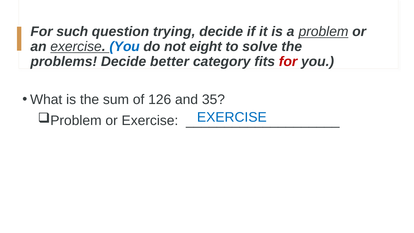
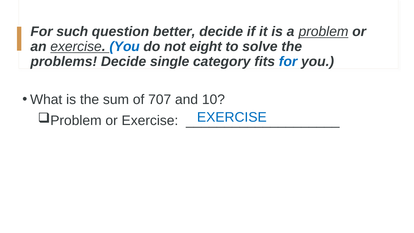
trying: trying -> better
better: better -> single
for at (288, 61) colour: red -> blue
126: 126 -> 707
35: 35 -> 10
